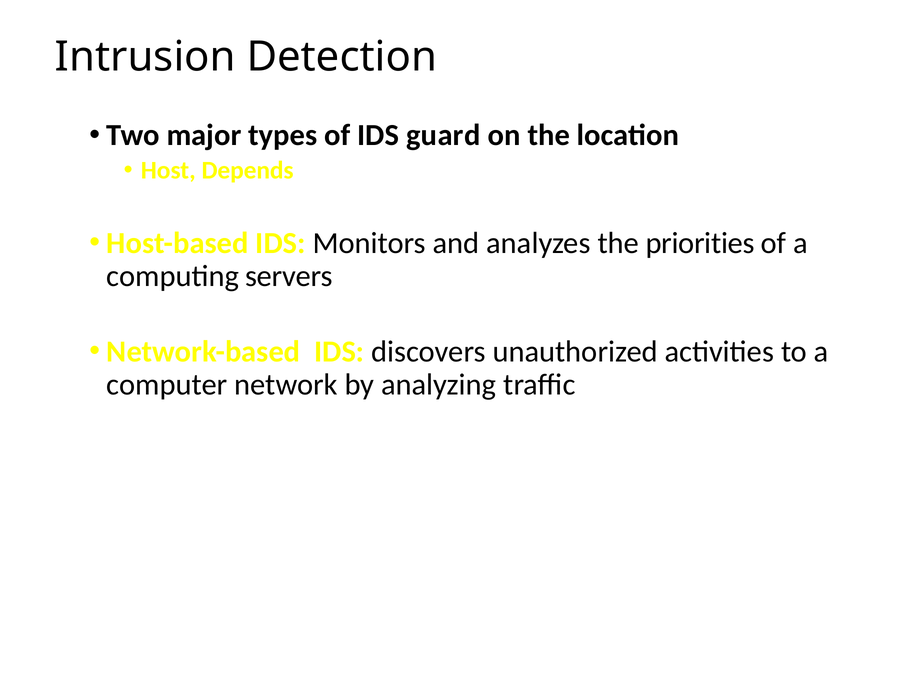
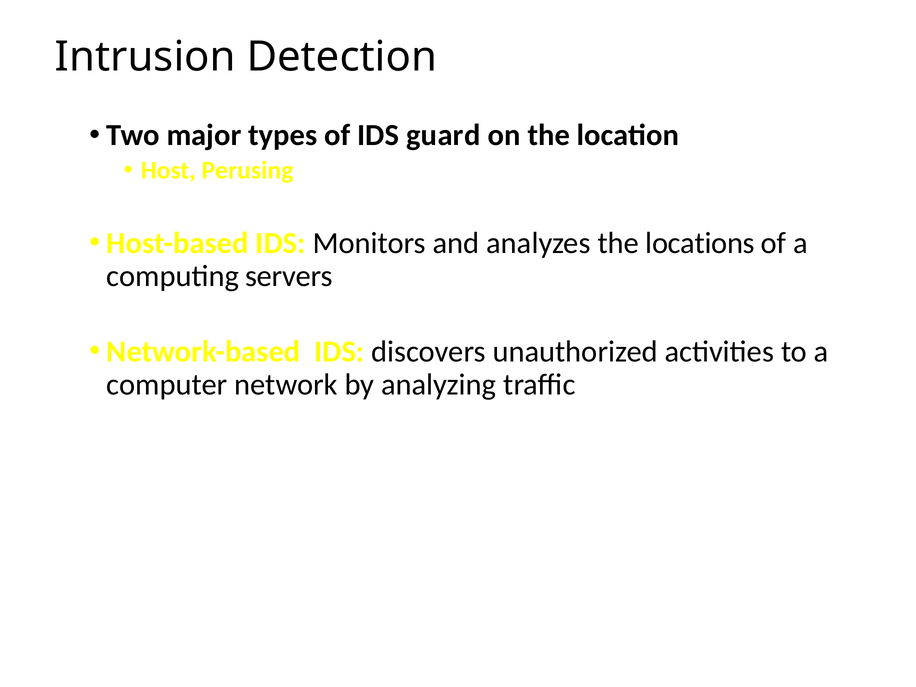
Depends: Depends -> Perusing
priorities: priorities -> locations
